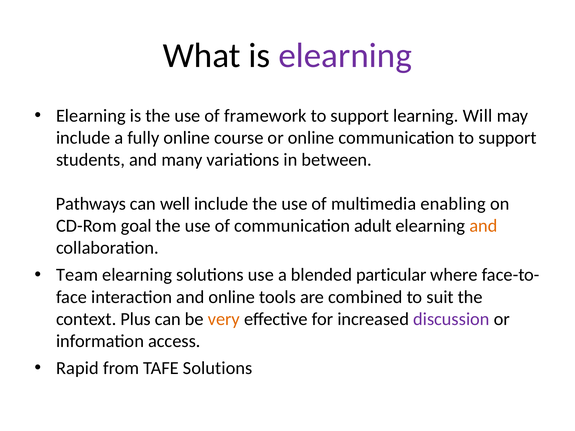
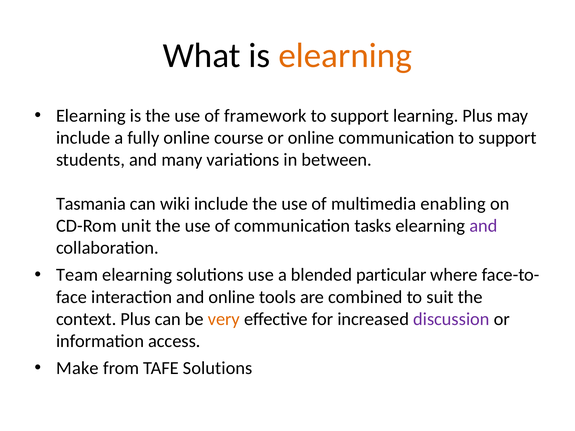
elearning at (345, 56) colour: purple -> orange
learning Will: Will -> Plus
Pathways: Pathways -> Tasmania
well: well -> wiki
goal: goal -> unit
adult: adult -> tasks
and at (483, 226) colour: orange -> purple
Rapid: Rapid -> Make
